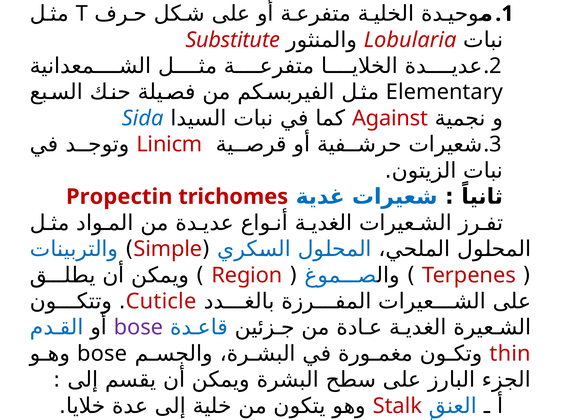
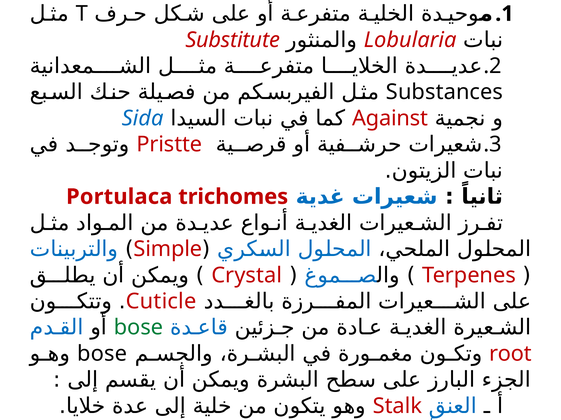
Elementary: Elementary -> Substances
Linicm: Linicm -> Pristte
Propectin: Propectin -> Portulaca
Region: Region -> Crystal
bose at (139, 328) colour: purple -> green
thin: thin -> root
